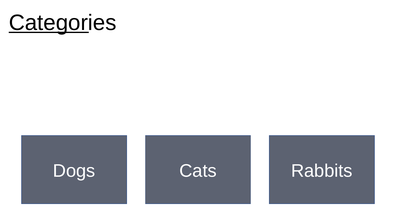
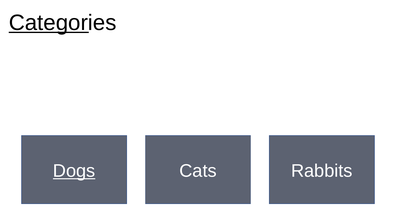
Dogs underline: none -> present
